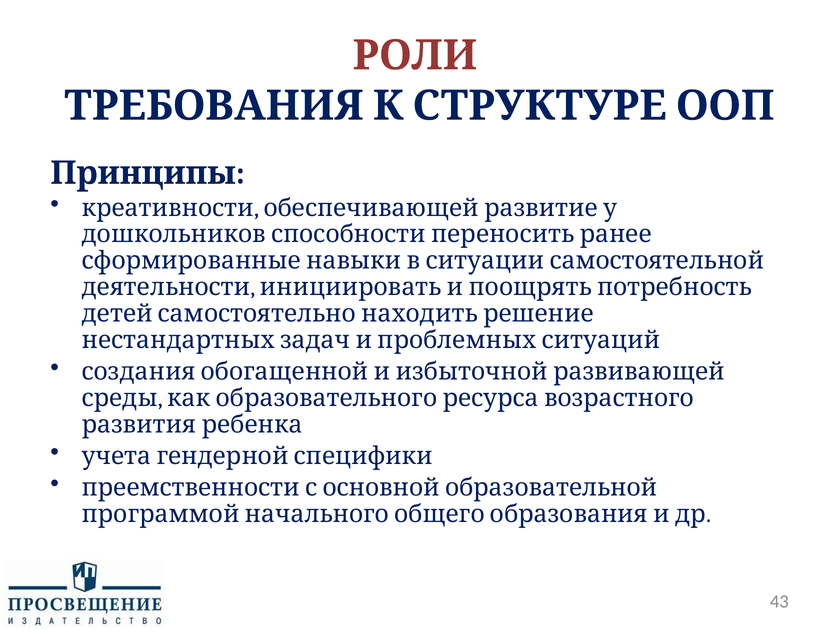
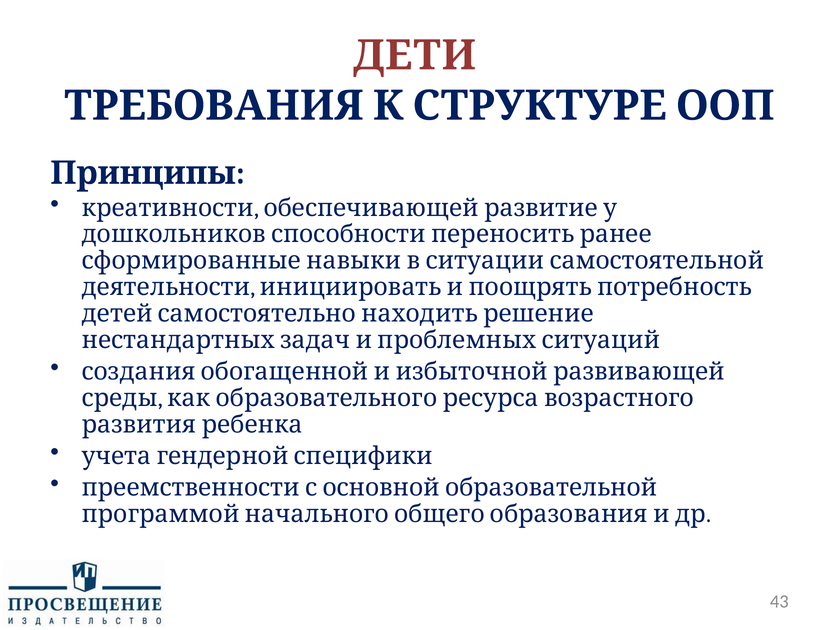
РОЛИ: РОЛИ -> ДЕТИ
